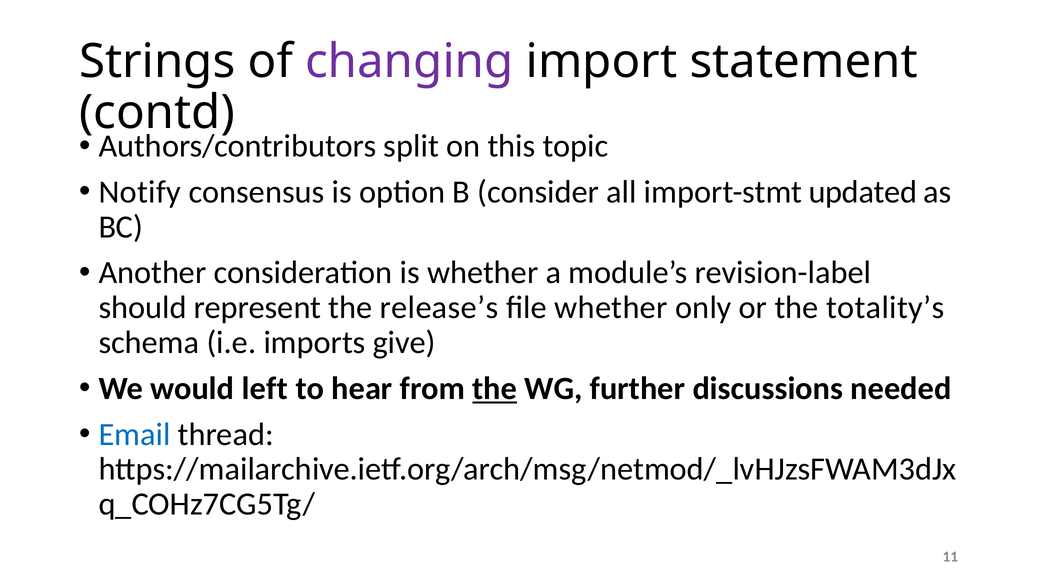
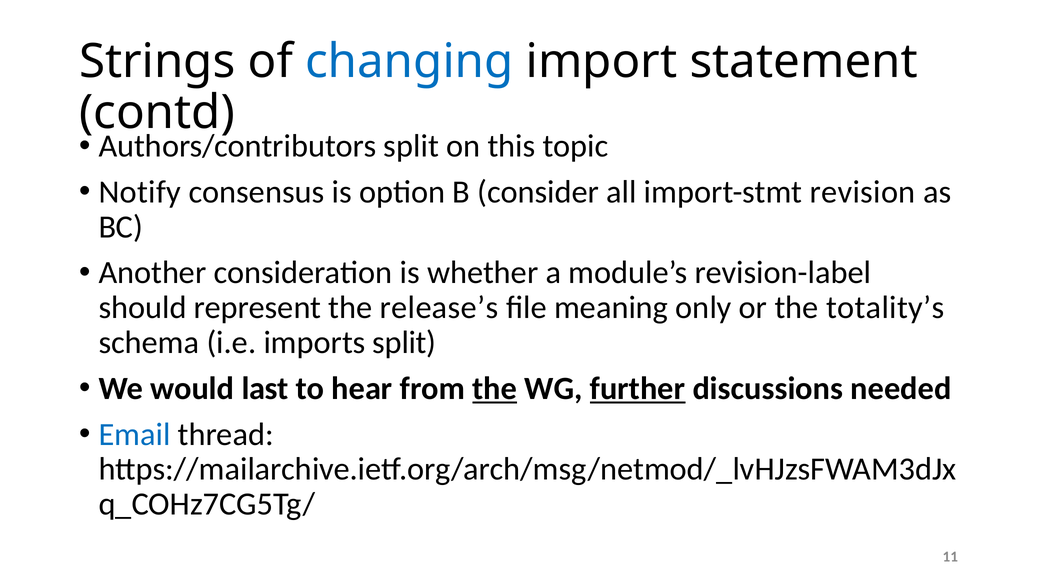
changing colour: purple -> blue
updated: updated -> revision
file whether: whether -> meaning
imports give: give -> split
left: left -> last
further underline: none -> present
